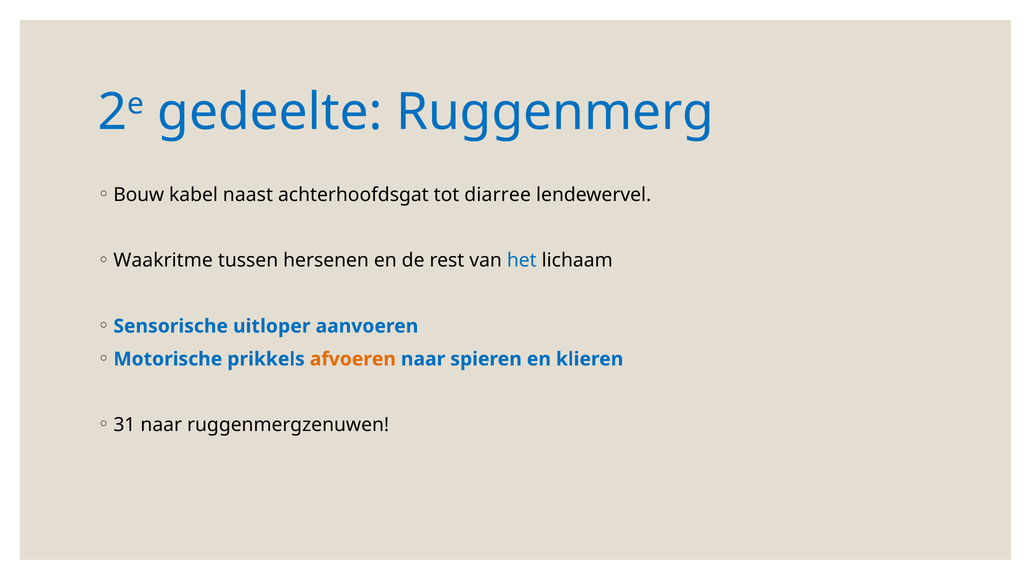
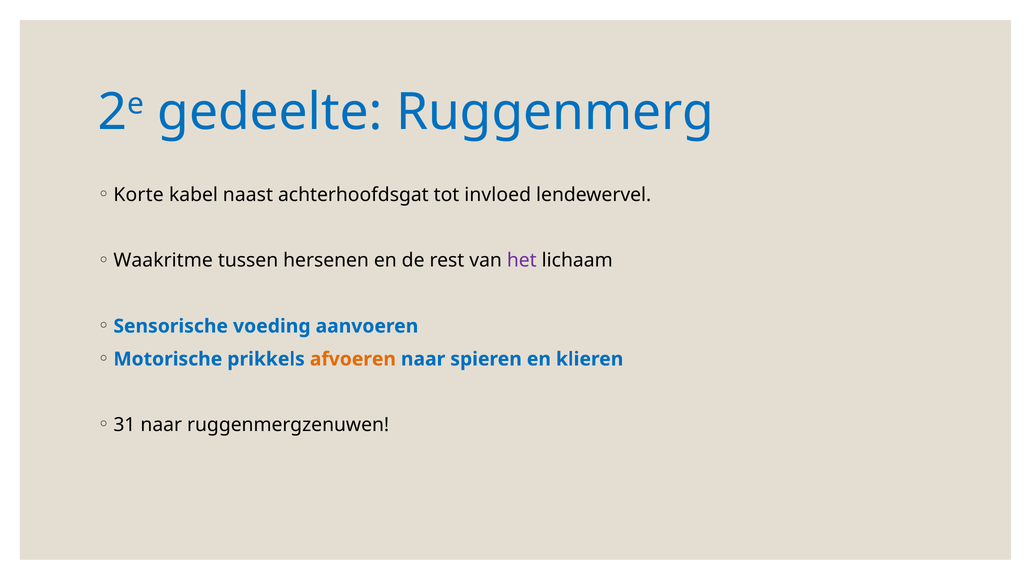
Bouw: Bouw -> Korte
diarree: diarree -> invloed
het colour: blue -> purple
uitloper: uitloper -> voeding
